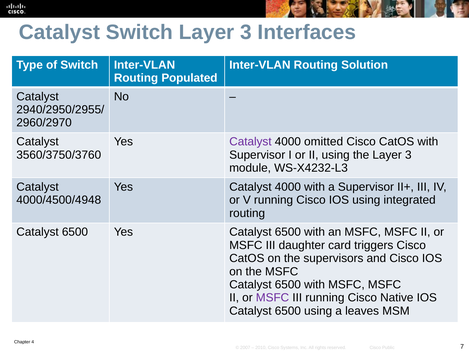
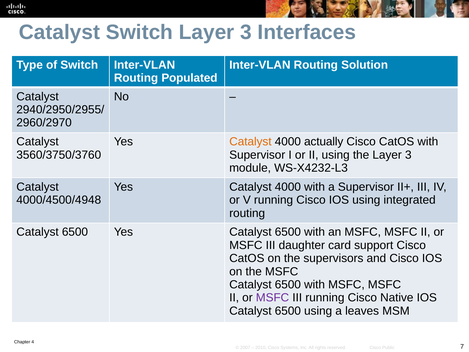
Catalyst at (250, 142) colour: purple -> orange
omitted: omitted -> actually
triggers: triggers -> support
